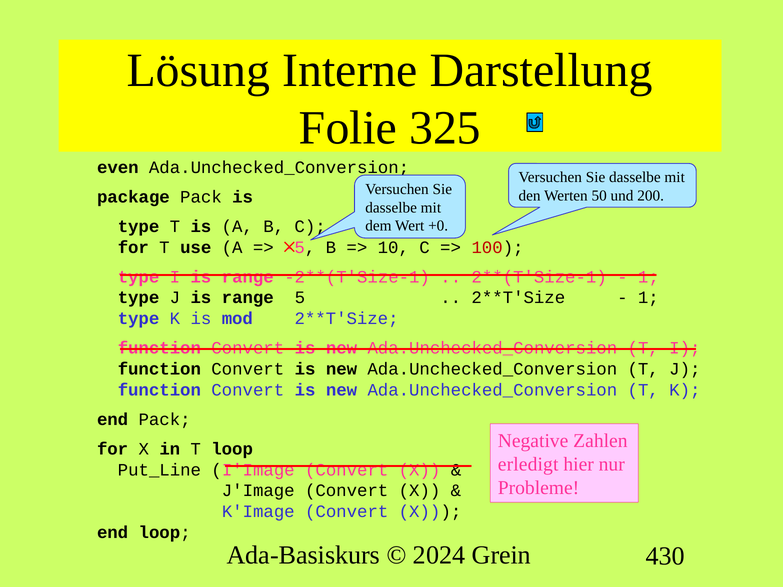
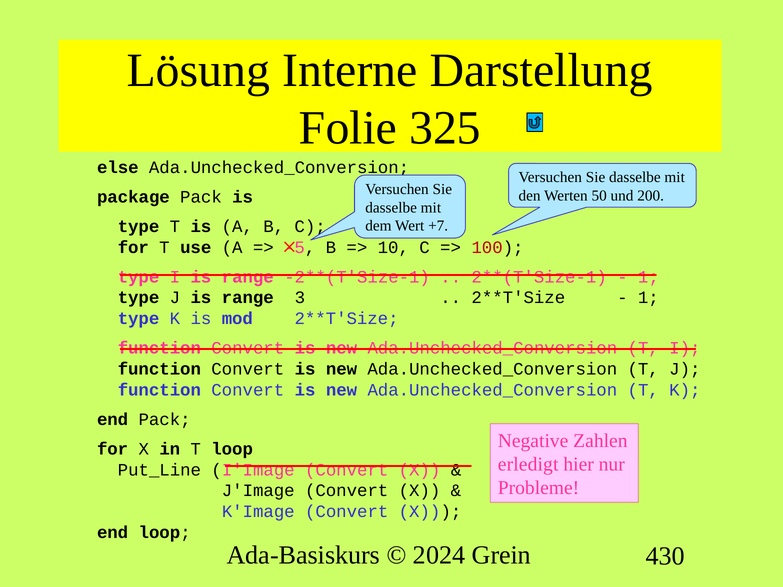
even: even -> else
+0: +0 -> +7
5: 5 -> 3
